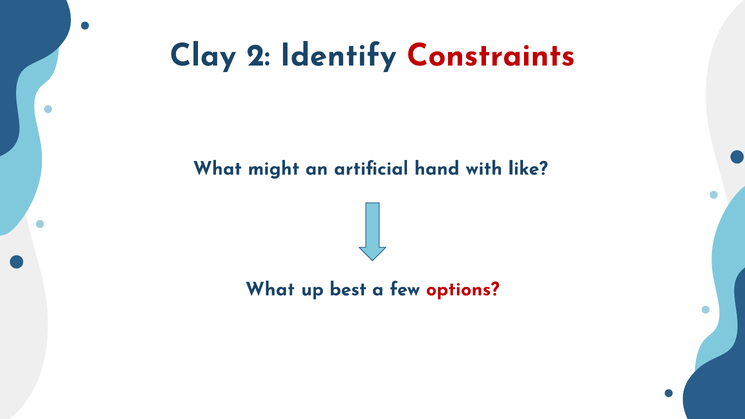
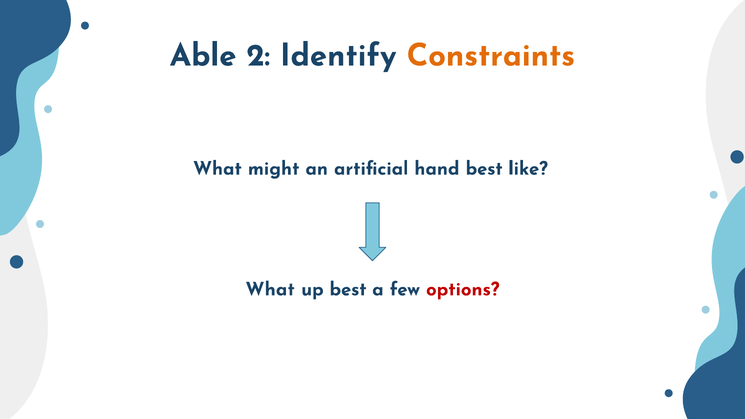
Clay: Clay -> Able
Constraints colour: red -> orange
hand with: with -> best
